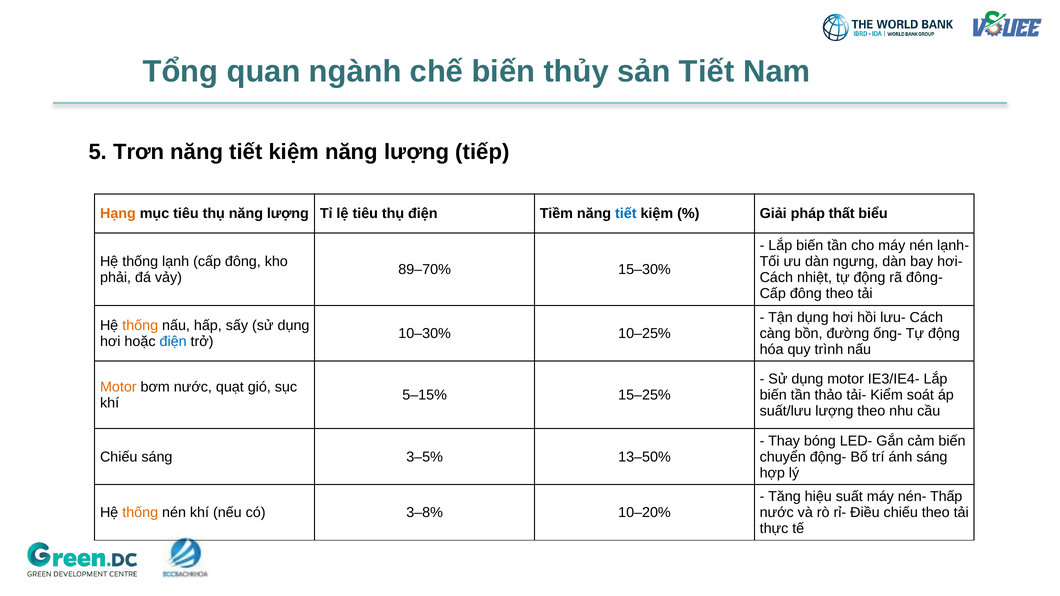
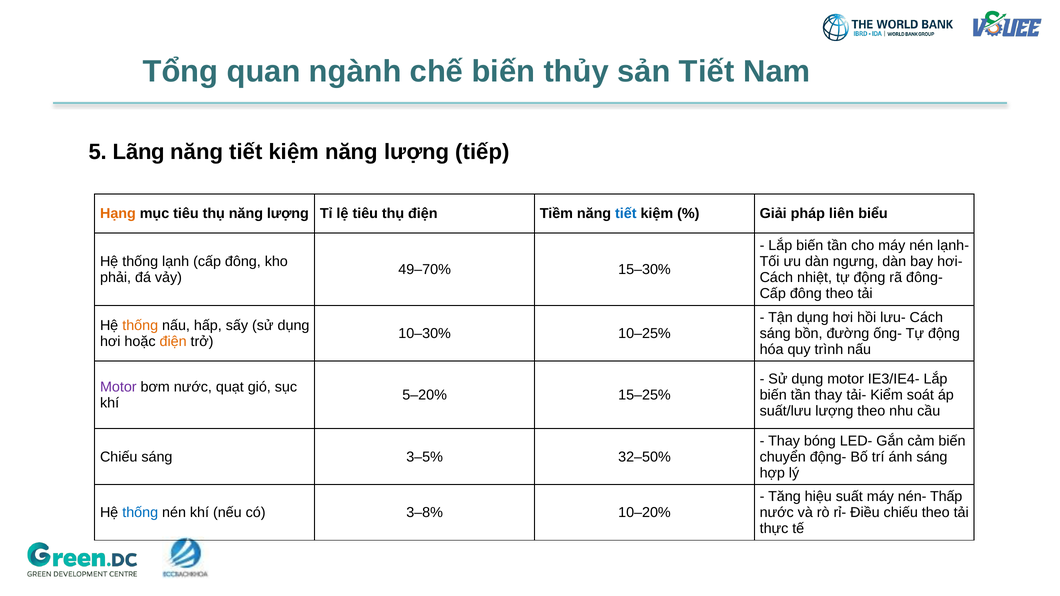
Trơn: Trơn -> Lãng
thất: thất -> liên
89–70%: 89–70% -> 49–70%
càng at (775, 334): càng -> sáng
điện at (173, 342) colour: blue -> orange
Motor at (118, 387) colour: orange -> purple
5–15%: 5–15% -> 5–20%
tần thảo: thảo -> thay
13–50%: 13–50% -> 32–50%
thống at (140, 513) colour: orange -> blue
